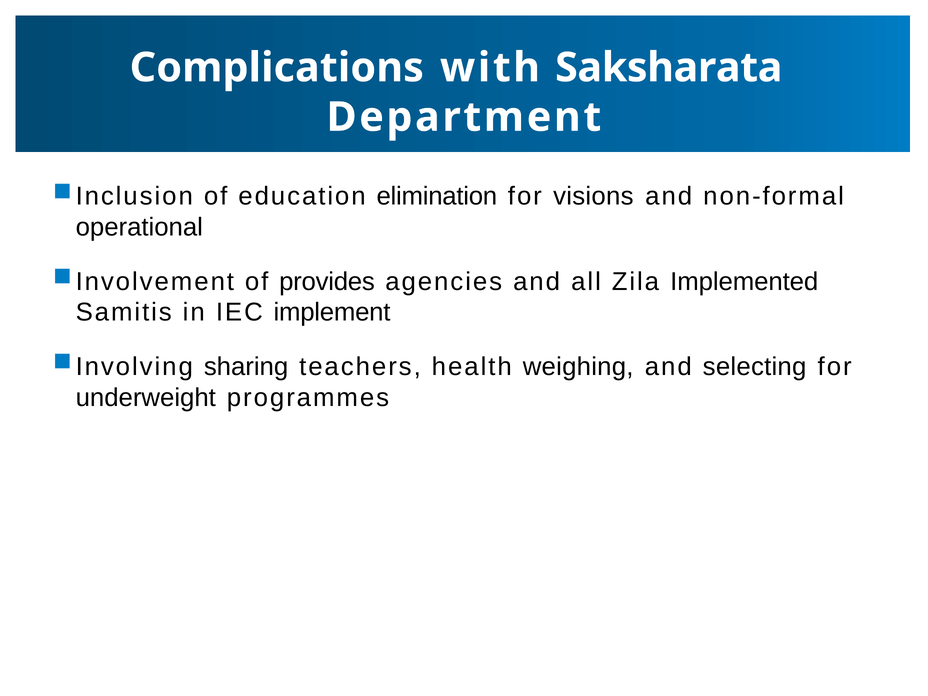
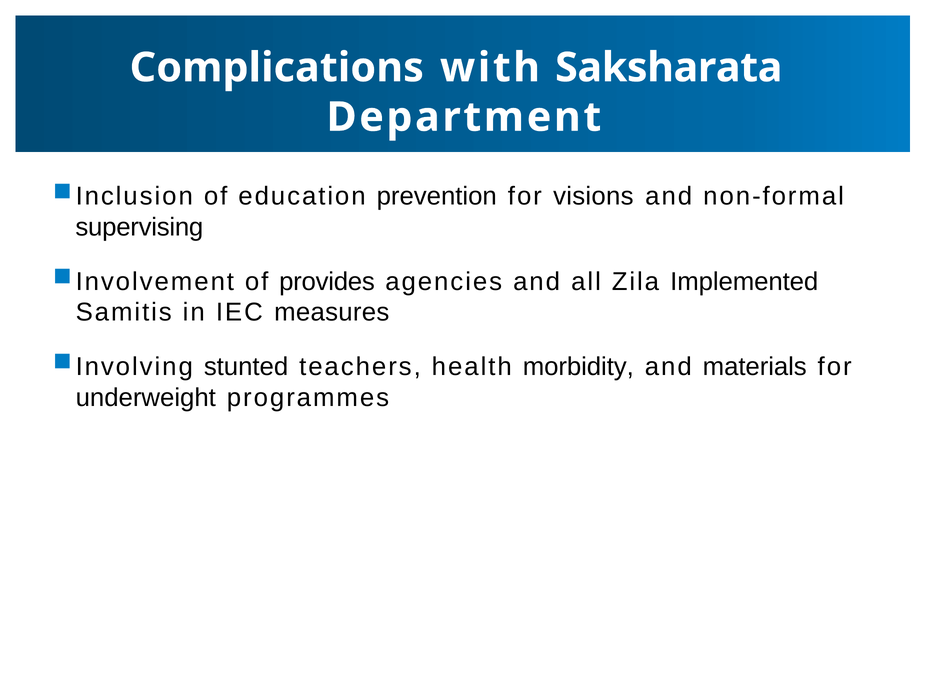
elimination: elimination -> prevention
operational: operational -> supervising
implement: implement -> measures
sharing: sharing -> stunted
weighing: weighing -> morbidity
selecting: selecting -> materials
